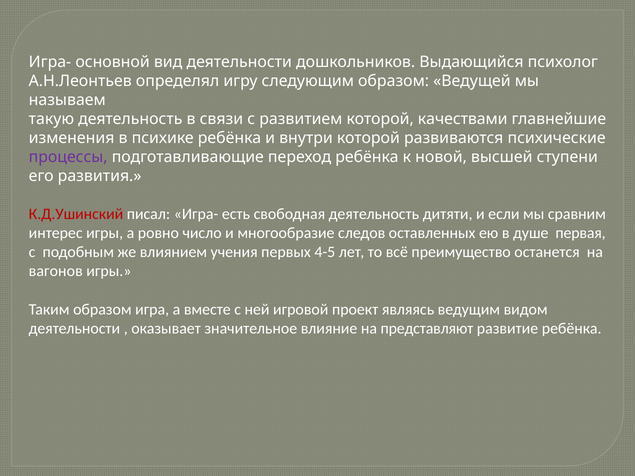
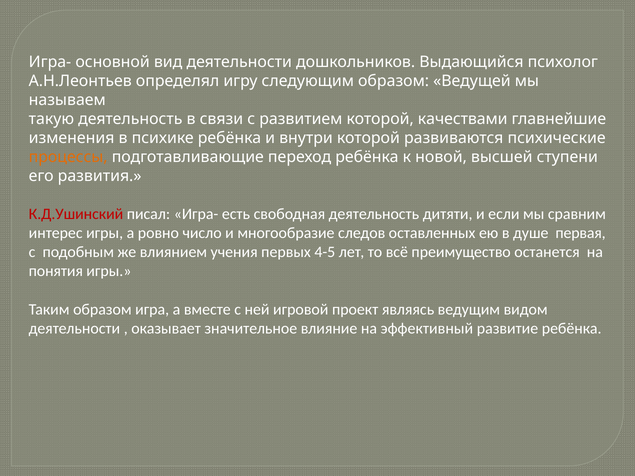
процессы colour: purple -> orange
вагонов: вагонов -> понятия
представляют: представляют -> эффективный
